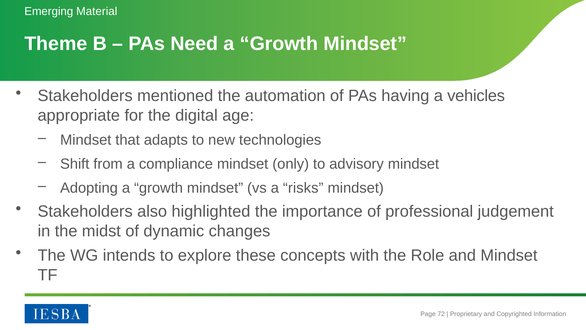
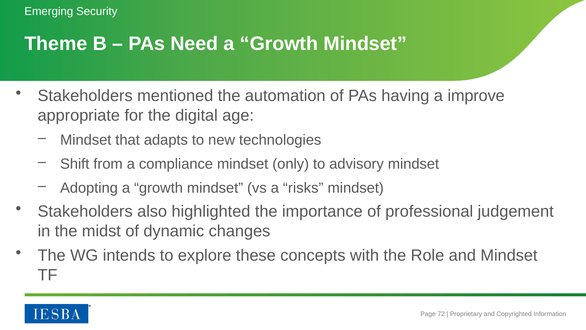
Material: Material -> Security
vehicles: vehicles -> improve
